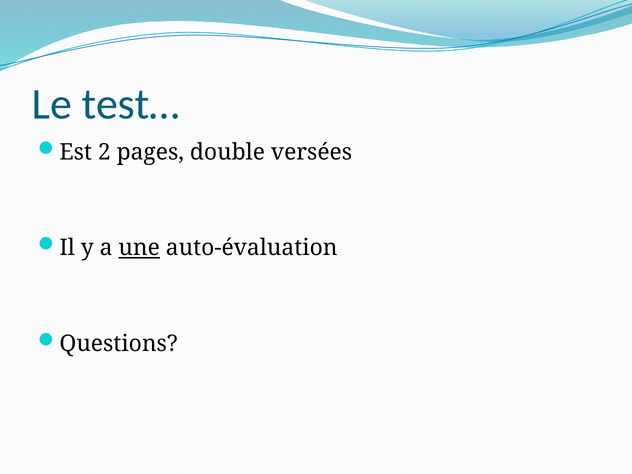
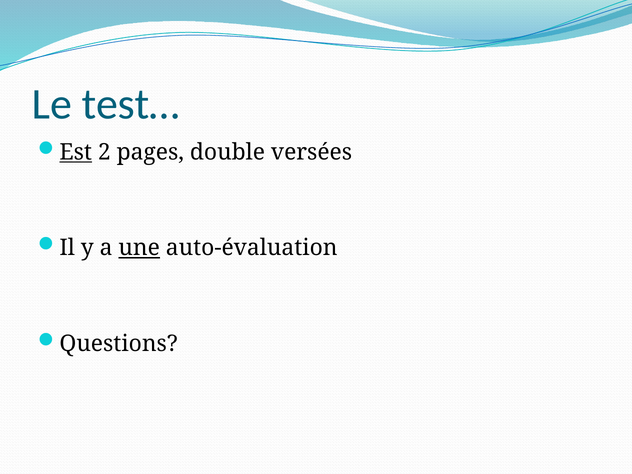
Est underline: none -> present
